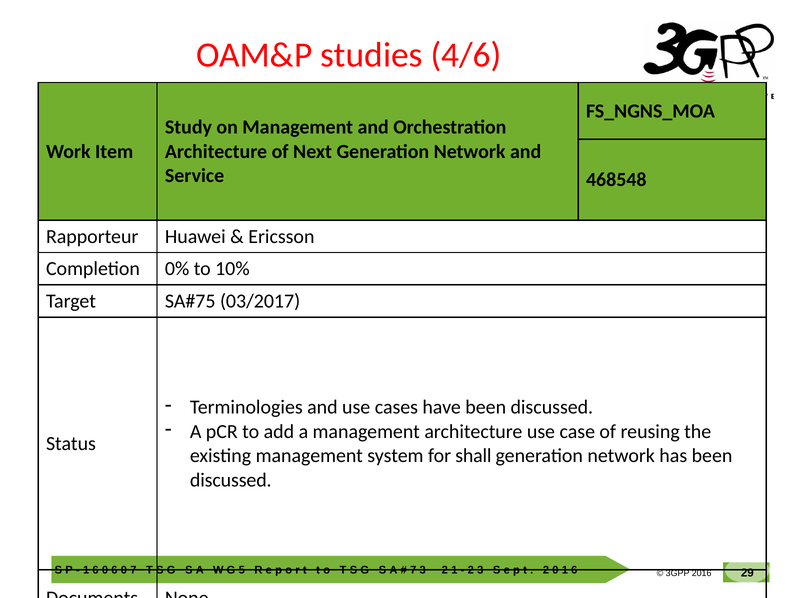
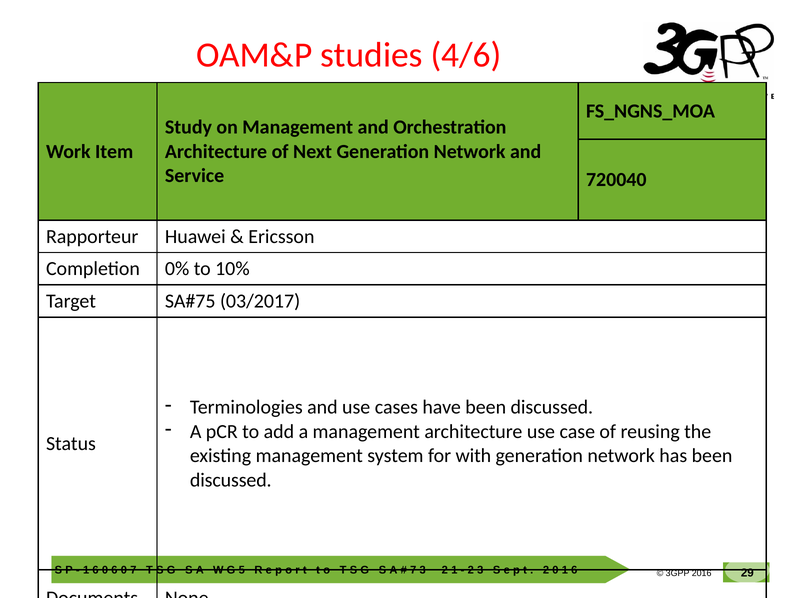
468548: 468548 -> 720040
shall: shall -> with
